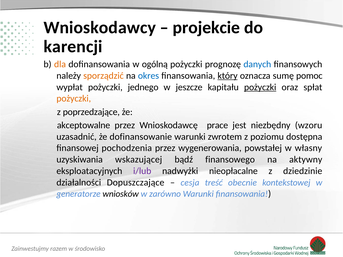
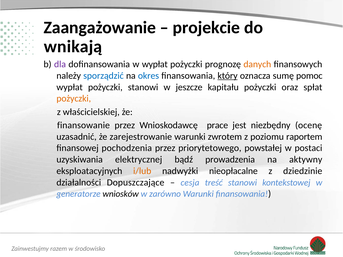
Wnioskodawcy: Wnioskodawcy -> Zaangażowanie
karencji: karencji -> wnikają
dla colour: orange -> purple
w ogólną: ogólną -> wypłat
danych colour: blue -> orange
sporządzić colour: orange -> blue
pożyczki jednego: jednego -> stanowi
pożyczki at (260, 87) underline: present -> none
poprzedzające: poprzedzające -> właścicielskiej
akceptowalne: akceptowalne -> finansowanie
wzoru: wzoru -> ocenę
dofinansowanie: dofinansowanie -> zarejestrowanie
dostępna: dostępna -> raportem
wygenerowania: wygenerowania -> priorytetowego
własny: własny -> postaci
wskazującej: wskazującej -> elektrycznej
finansowego: finansowego -> prowadzenia
i/lub colour: purple -> orange
treść obecnie: obecnie -> stanowi
